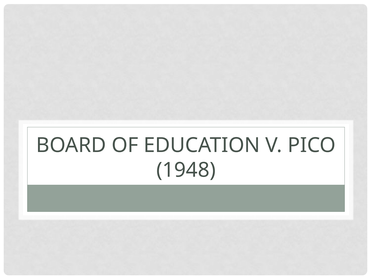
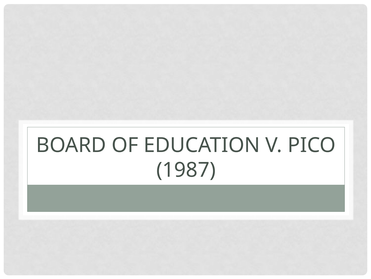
1948: 1948 -> 1987
